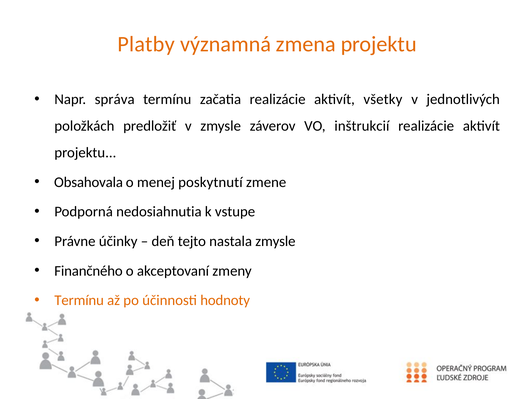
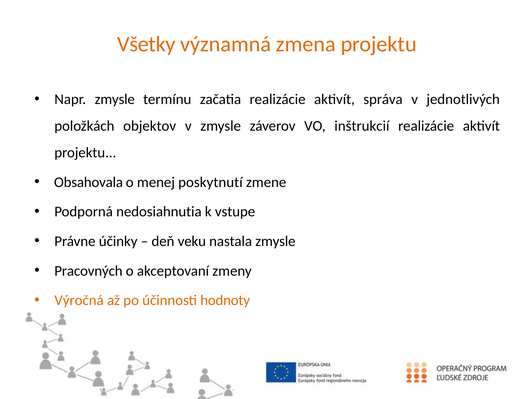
Platby: Platby -> Všetky
Napr správa: správa -> zmysle
všetky: všetky -> správa
predložiť: predložiť -> objektov
tejto: tejto -> veku
Finančného: Finančného -> Pracovných
Termínu at (79, 300): Termínu -> Výročná
